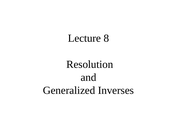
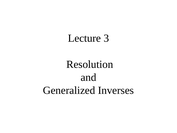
8: 8 -> 3
